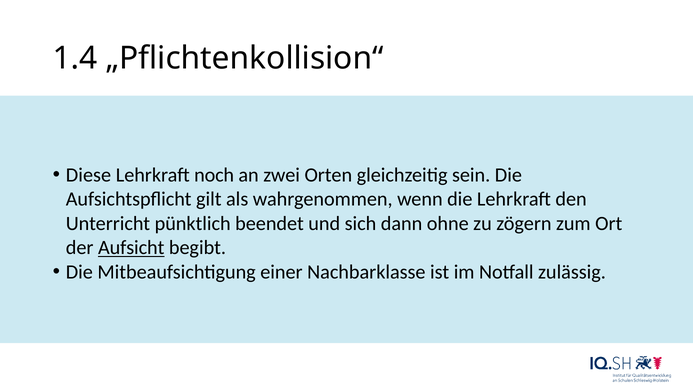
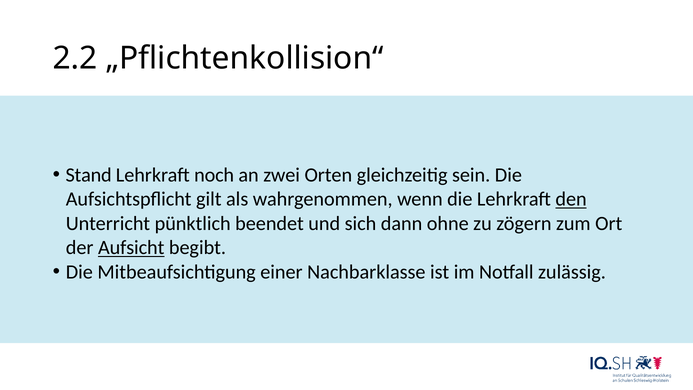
1.4: 1.4 -> 2.2
Diese: Diese -> Stand
den underline: none -> present
